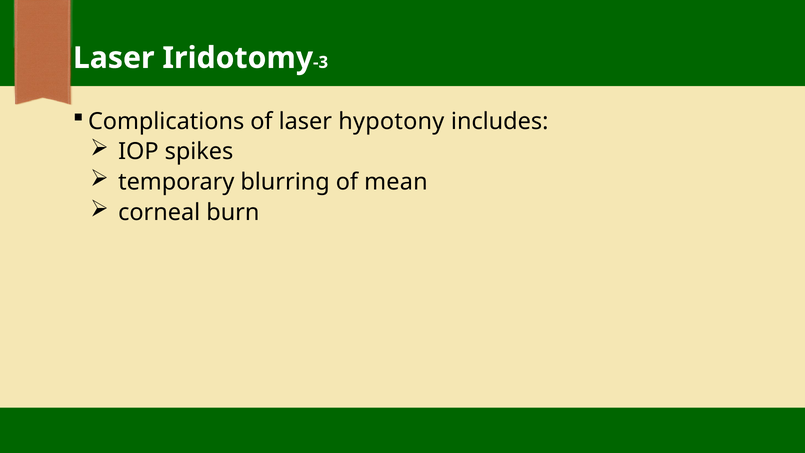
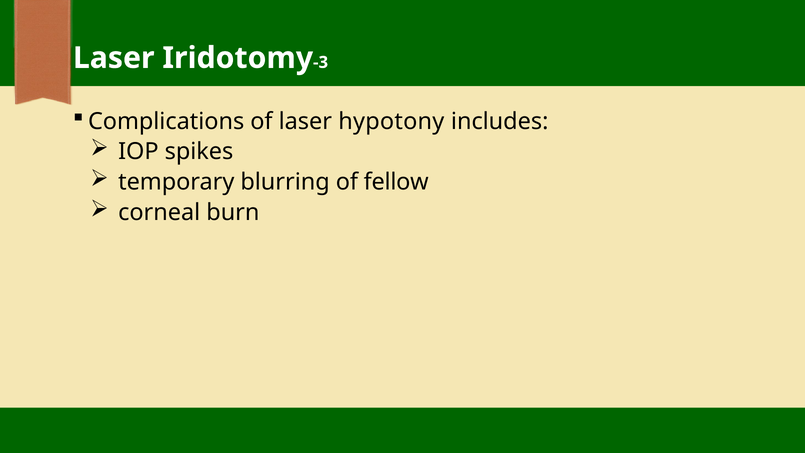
mean: mean -> fellow
